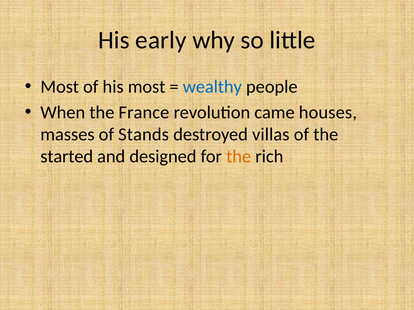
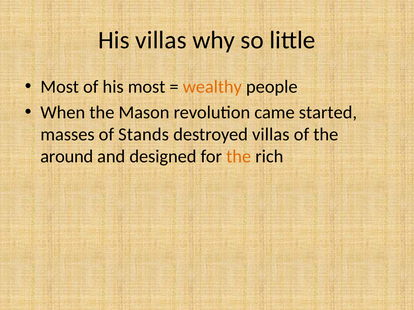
His early: early -> villas
wealthy colour: blue -> orange
France: France -> Mason
houses: houses -> started
started: started -> around
